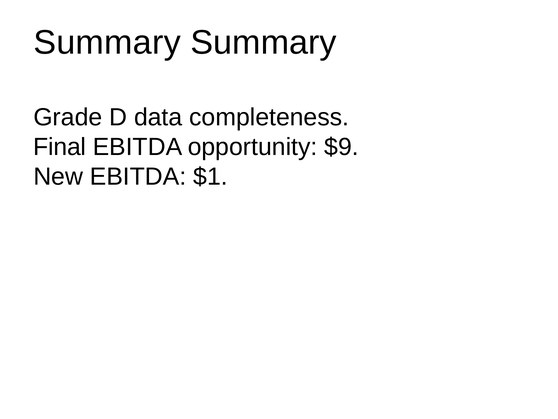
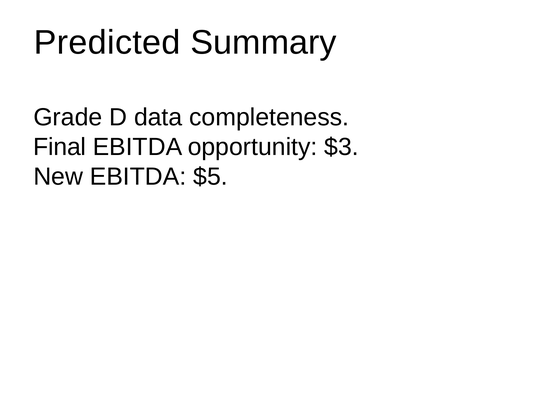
Summary at (107, 42): Summary -> Predicted
$9: $9 -> $3
$1: $1 -> $5
